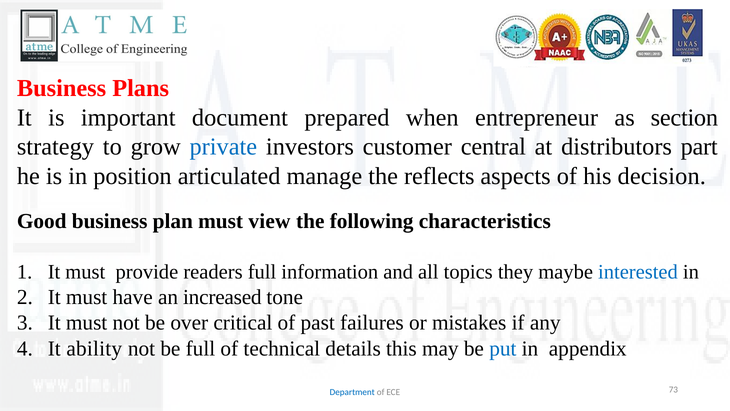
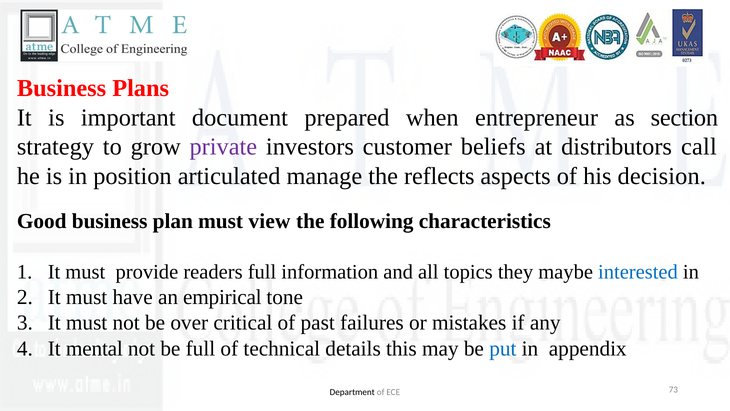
private colour: blue -> purple
central: central -> beliefs
part: part -> call
increased: increased -> empirical
ability: ability -> mental
Department colour: blue -> black
